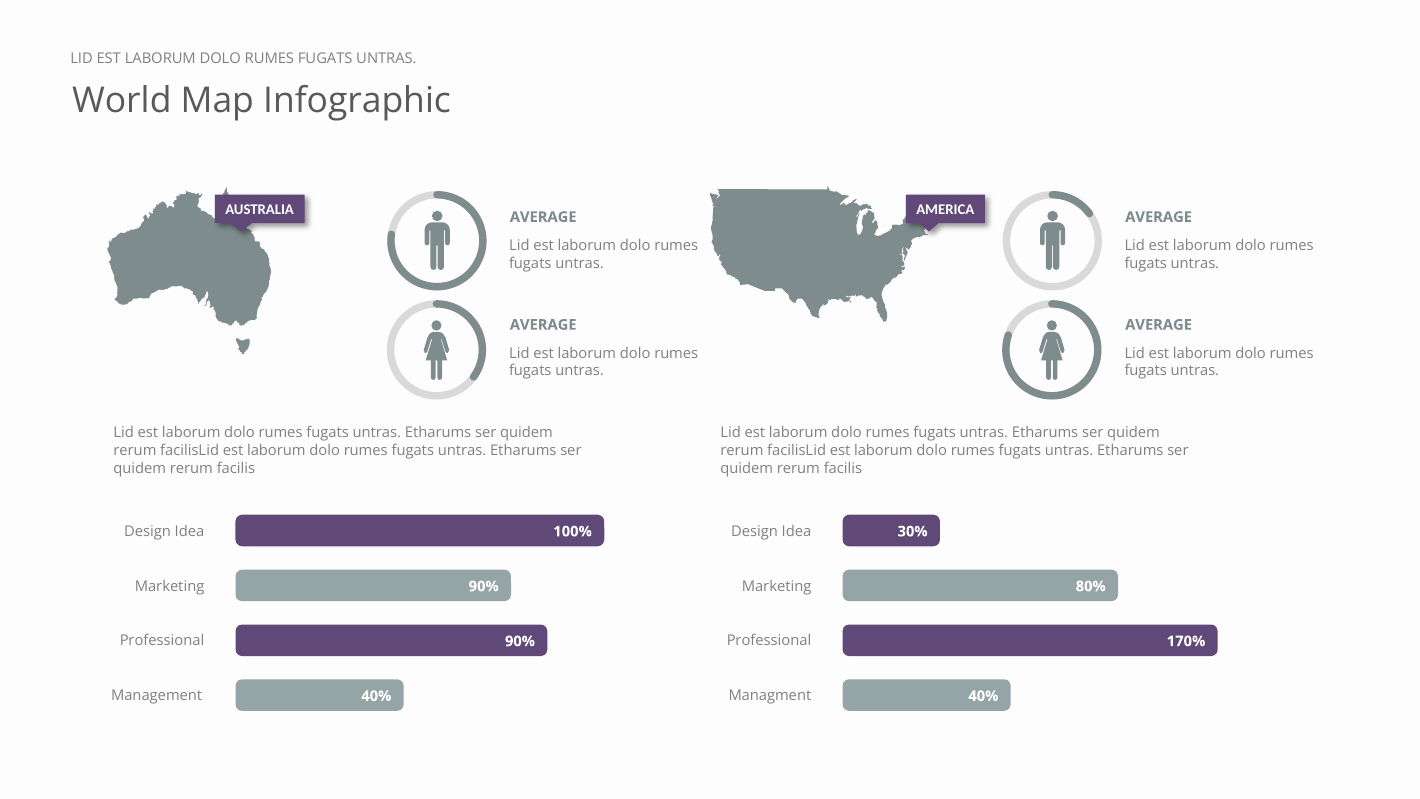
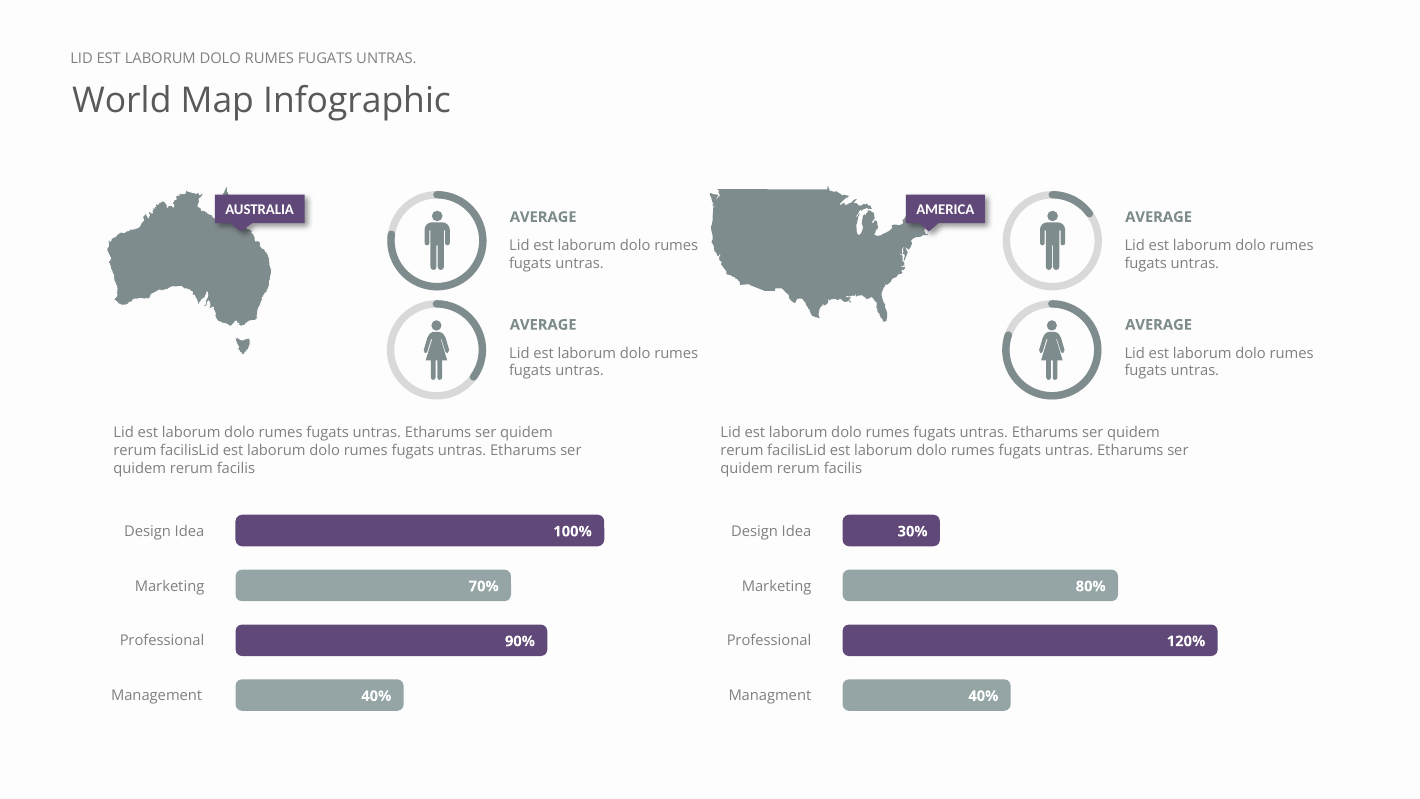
90% at (484, 586): 90% -> 70%
170%: 170% -> 120%
